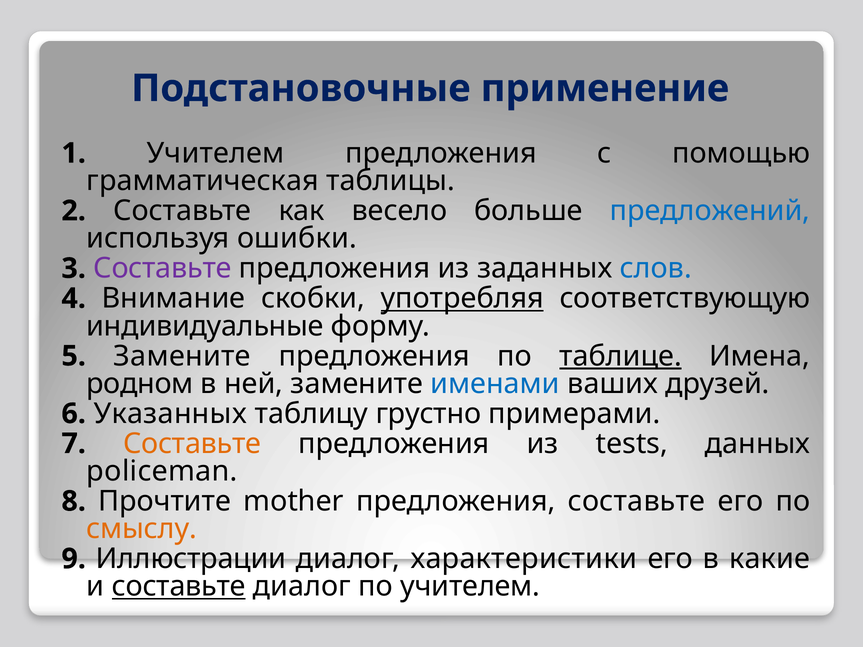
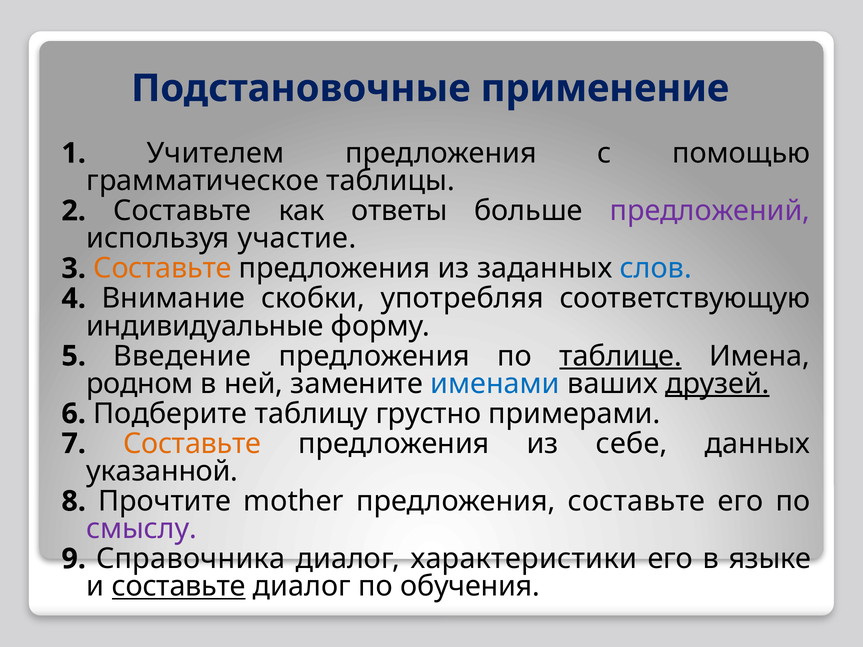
грамматическая: грамматическая -> грамматическое
весело: весело -> ответы
предложений colour: blue -> purple
ошибки: ошибки -> участие
Составьте at (163, 269) colour: purple -> orange
употребляя underline: present -> none
5 Замените: Замените -> Введение
друзей underline: none -> present
Указанных: Указанных -> Подберите
tests: tests -> себе
policeman: policeman -> указанной
смыслу colour: orange -> purple
Иллюстрации: Иллюстрации -> Справочника
какие: какие -> языке
по учителем: учителем -> обучения
